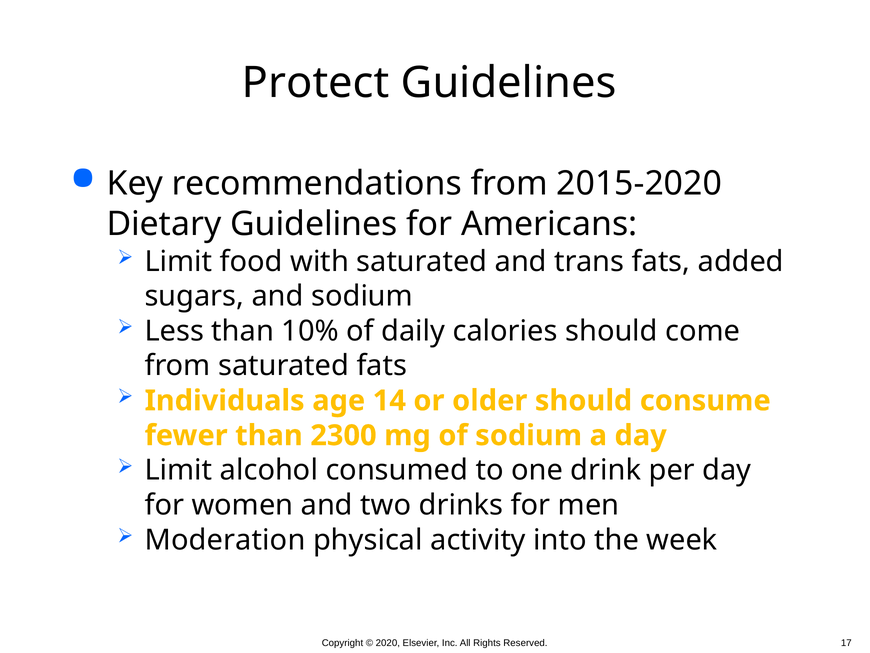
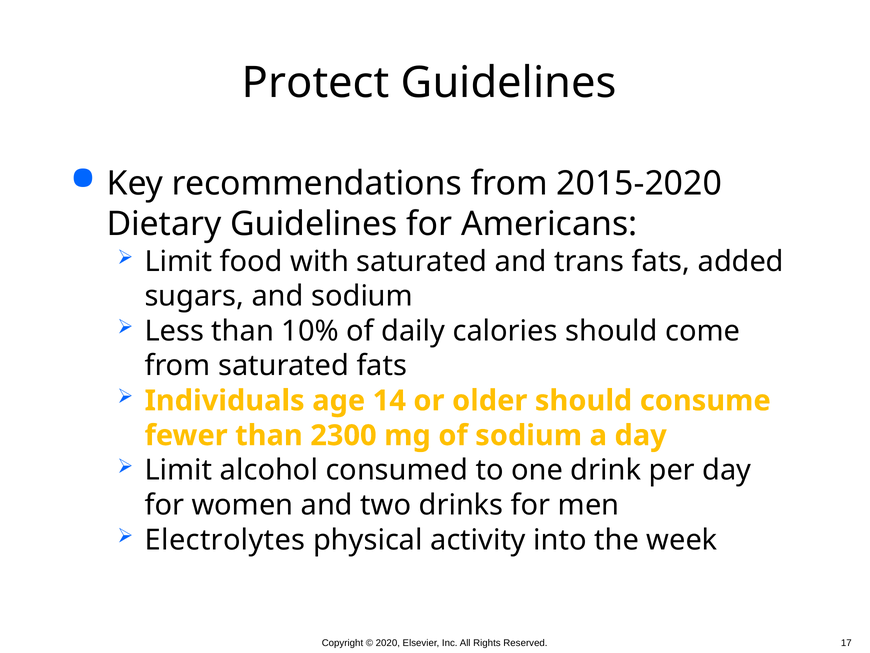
Moderation: Moderation -> Electrolytes
